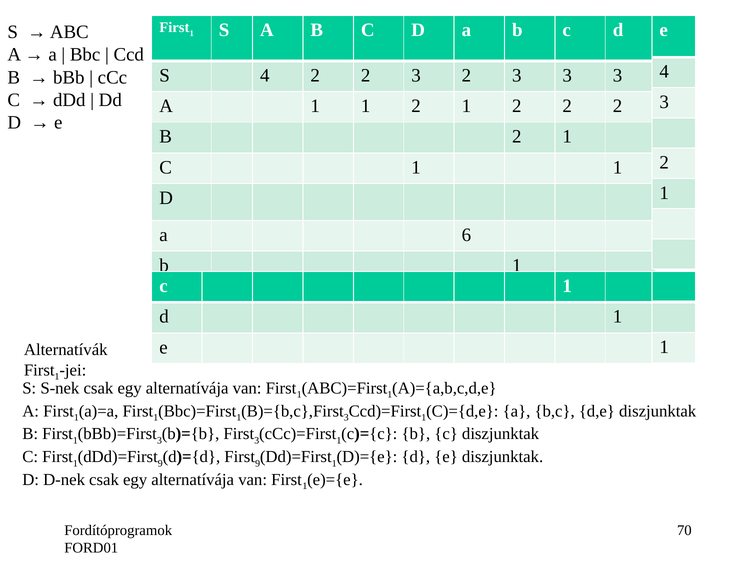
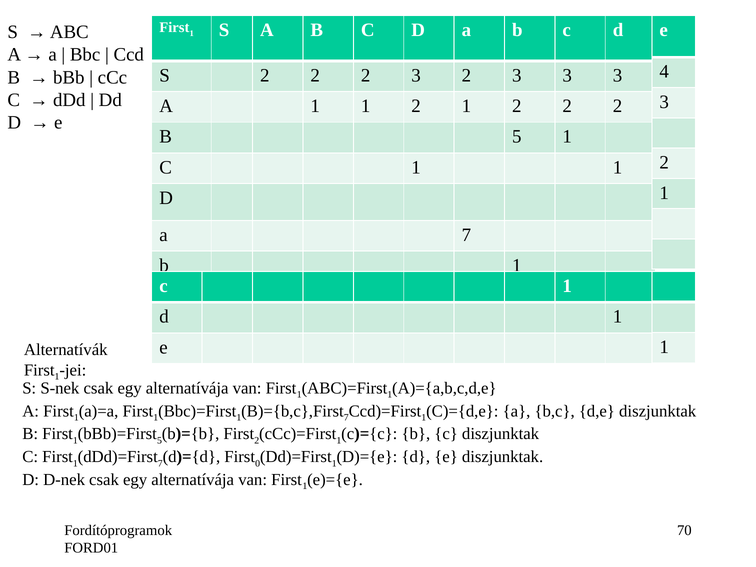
S 4: 4 -> 2
B 2: 2 -> 5
a 6: 6 -> 7
3 at (346, 418): 3 -> 7
3 at (159, 440): 3 -> 5
3 at (257, 440): 3 -> 2
9 at (160, 463): 9 -> 7
9 at (258, 463): 9 -> 0
